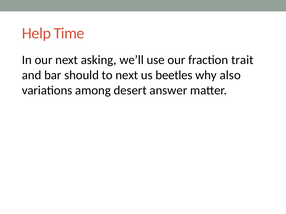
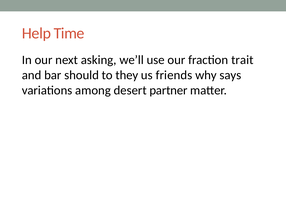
to next: next -> they
beetles: beetles -> friends
also: also -> says
answer: answer -> partner
